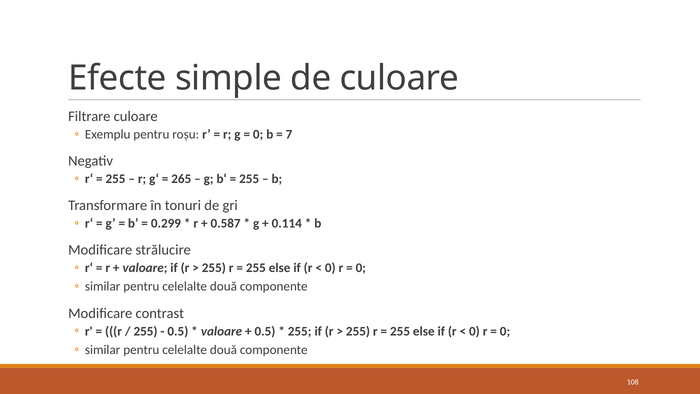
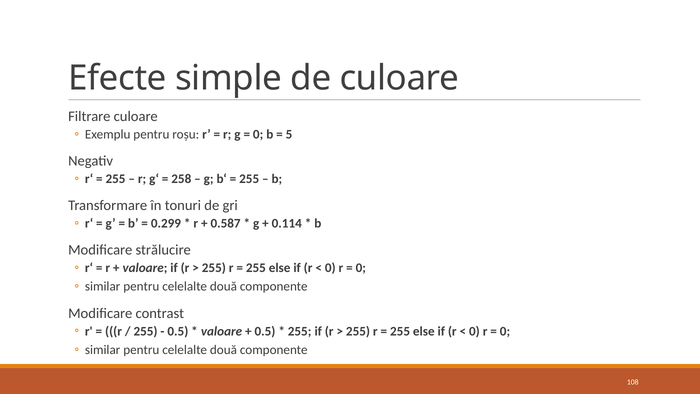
7: 7 -> 5
265: 265 -> 258
